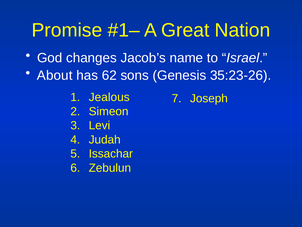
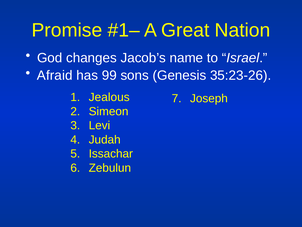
About: About -> Afraid
62: 62 -> 99
